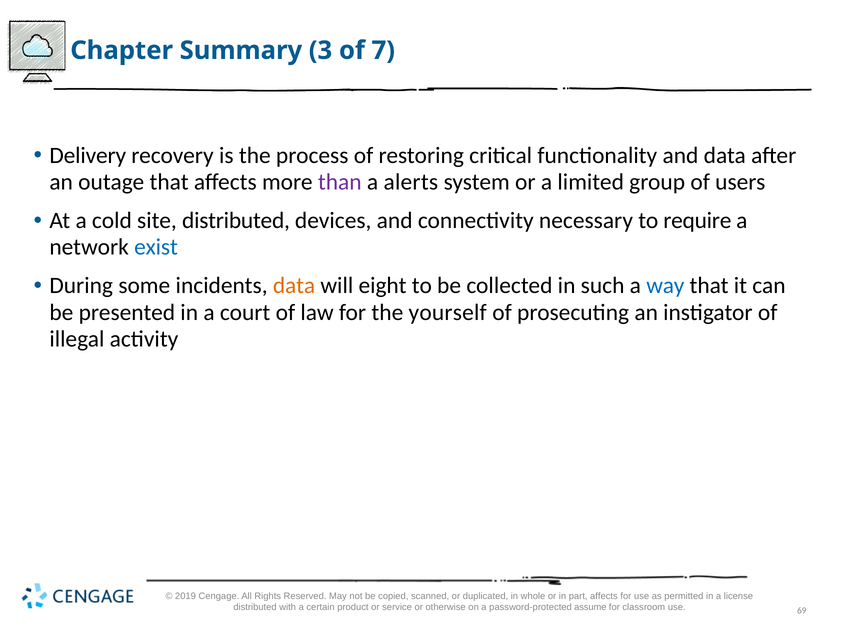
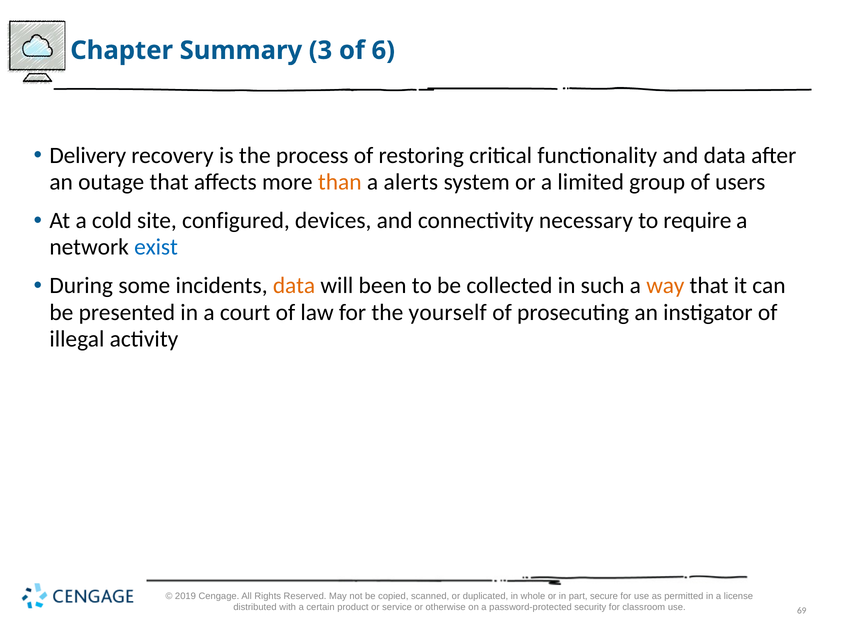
7: 7 -> 6
than colour: purple -> orange
site distributed: distributed -> configured
eight: eight -> been
way colour: blue -> orange
part affects: affects -> secure
assume: assume -> security
